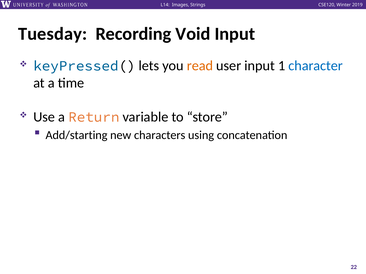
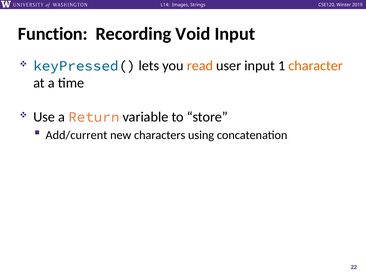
Tuesday: Tuesday -> Function
character colour: blue -> orange
Add/starting: Add/starting -> Add/current
